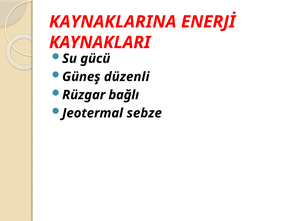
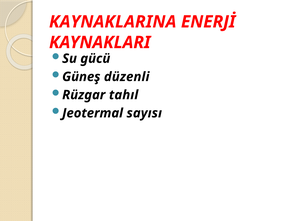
bağlı: bağlı -> tahıl
sebze: sebze -> sayısı
